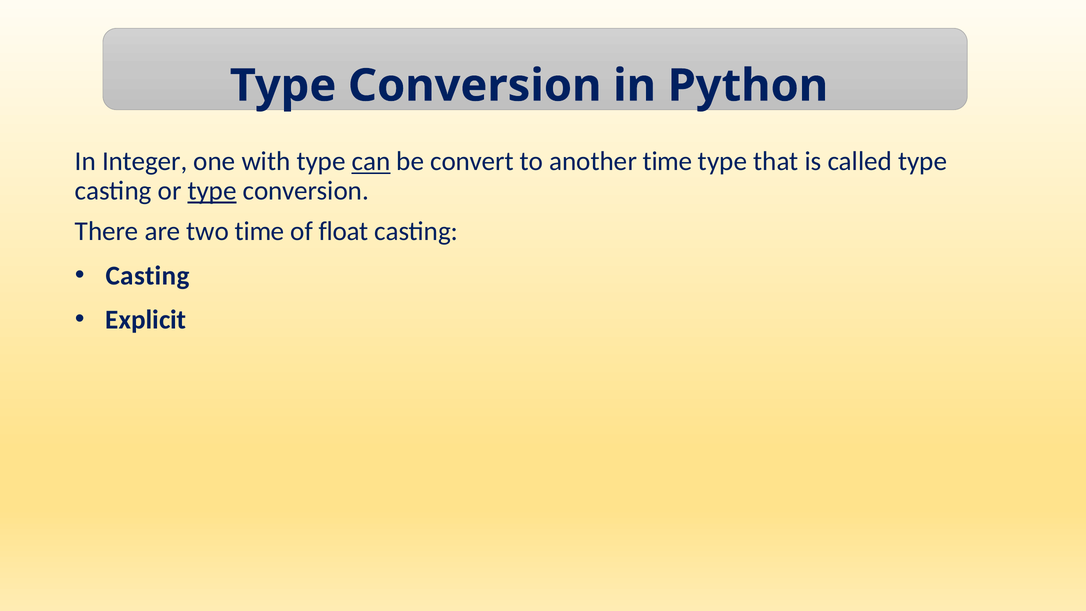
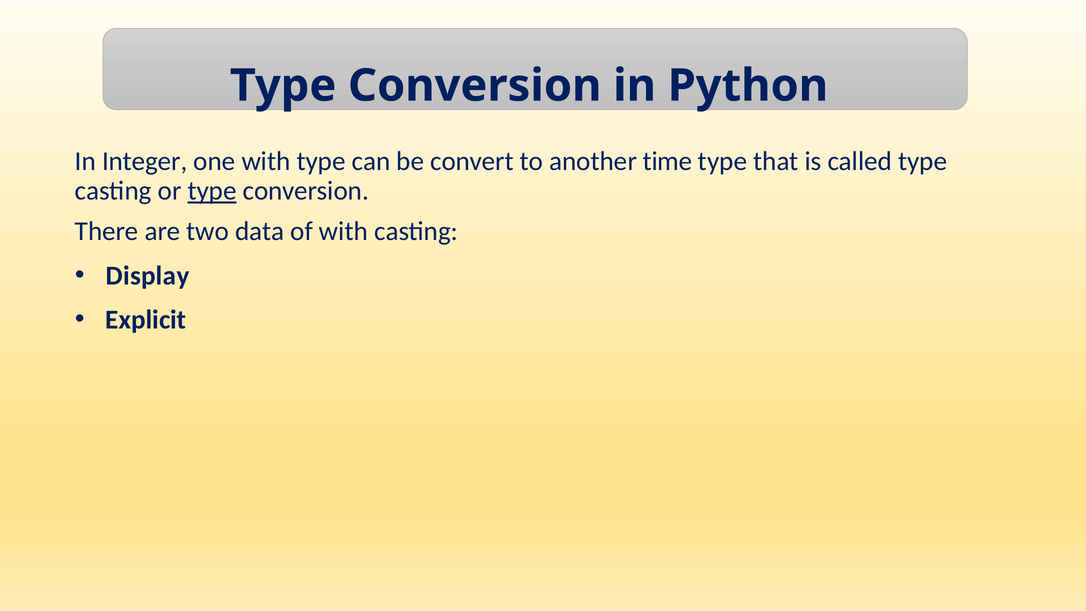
can underline: present -> none
two time: time -> data
of float: float -> with
Casting at (148, 276): Casting -> Display
